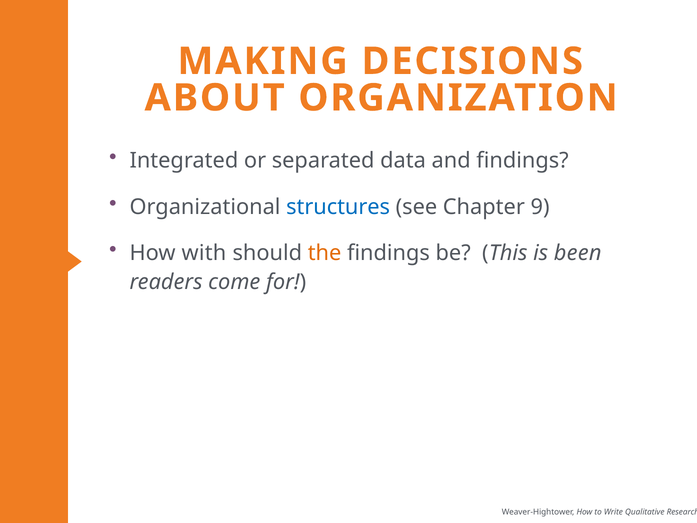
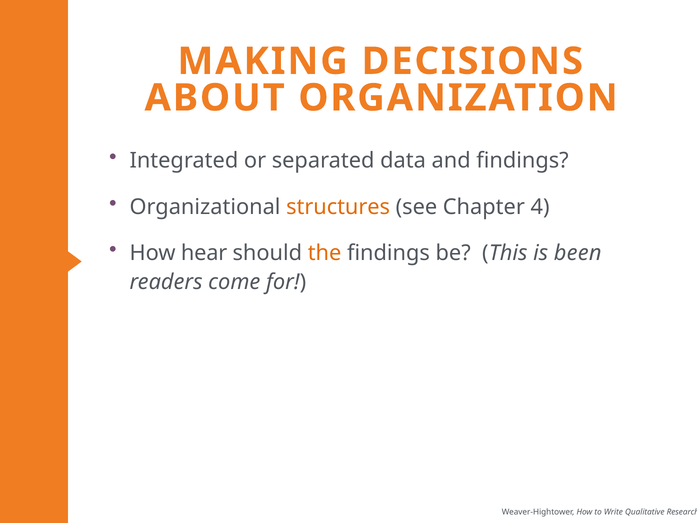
structures colour: blue -> orange
9: 9 -> 4
with: with -> hear
